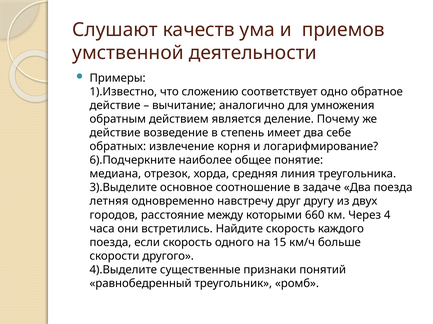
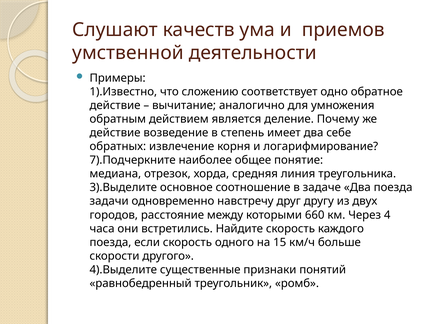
6).Подчеркните: 6).Подчеркните -> 7).Подчеркните
летняя: летняя -> задачи
